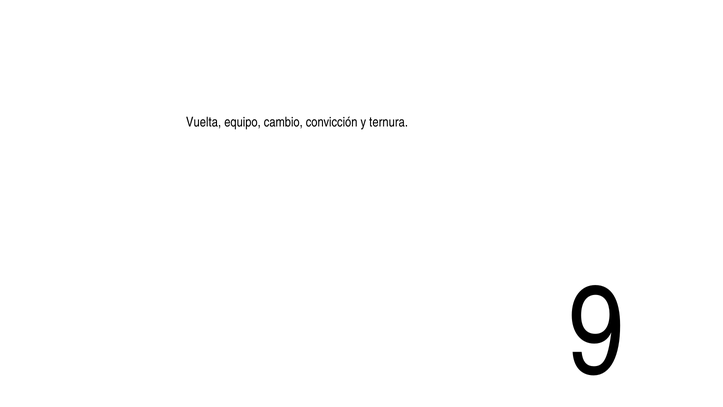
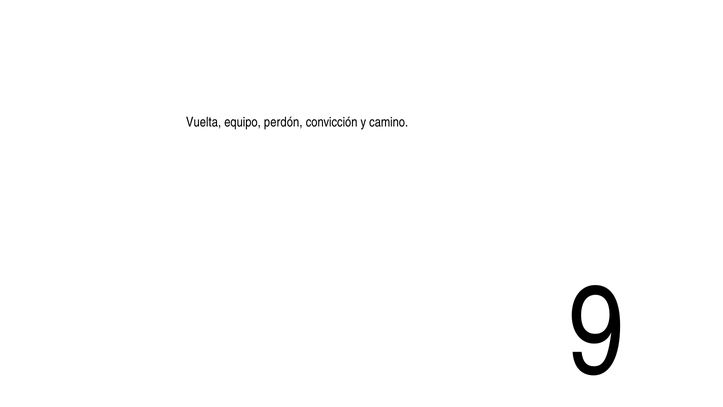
cambio: cambio -> perdón
ternura: ternura -> camino
